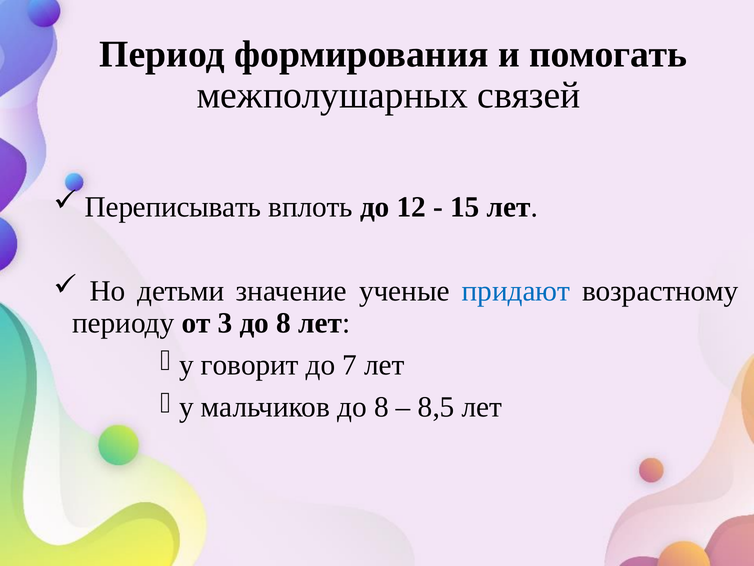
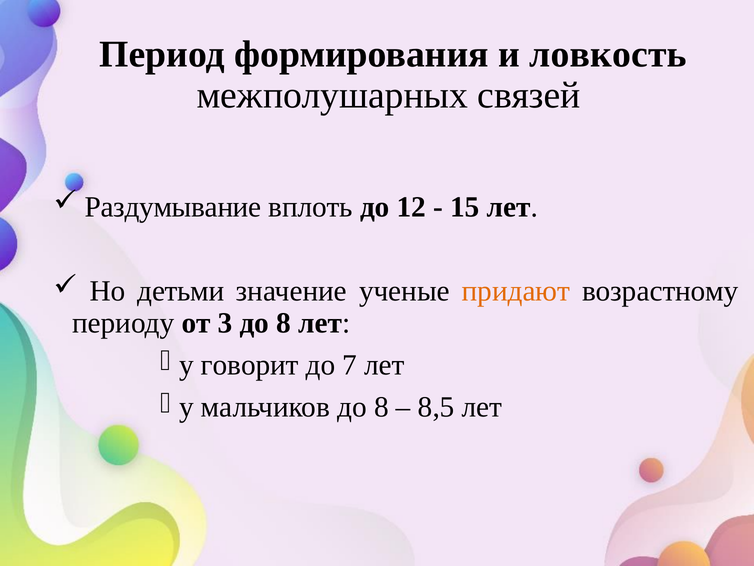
помогать: помогать -> ловкость
Переписывать: Переписывать -> Раздумывание
придают colour: blue -> orange
